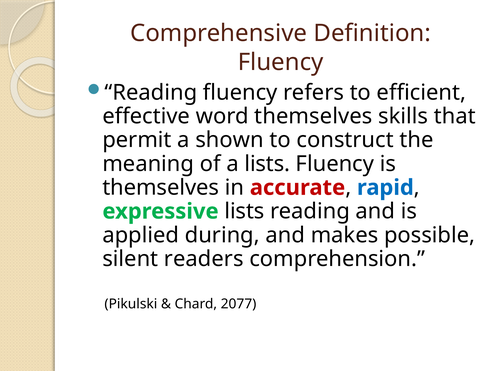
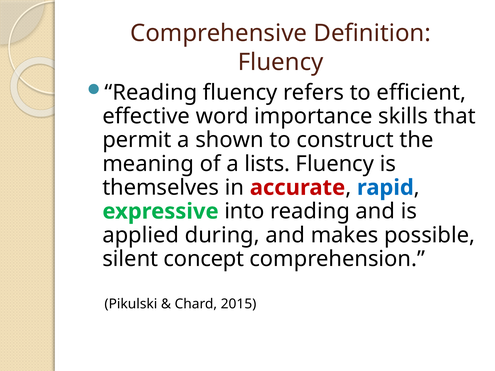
word themselves: themselves -> importance
expressive lists: lists -> into
readers: readers -> concept
2077: 2077 -> 2015
